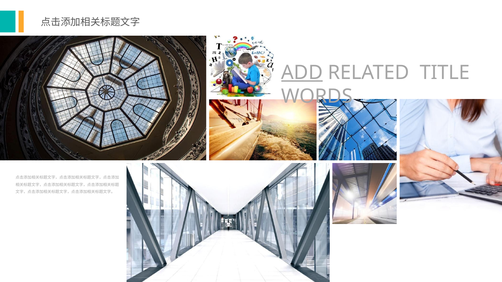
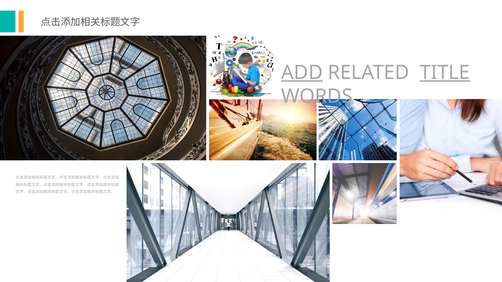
TITLE underline: none -> present
